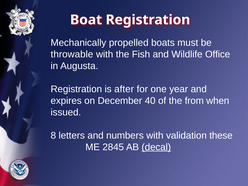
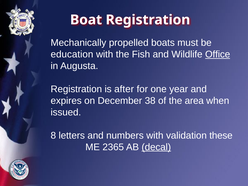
throwable: throwable -> education
Office underline: none -> present
40: 40 -> 38
from: from -> area
2845: 2845 -> 2365
